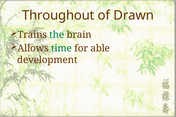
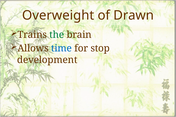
Throughout: Throughout -> Overweight
time colour: green -> blue
able: able -> stop
